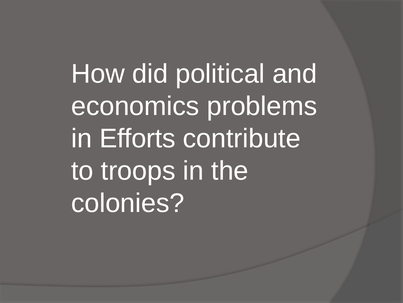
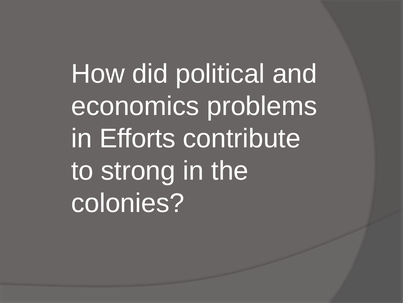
troops: troops -> strong
